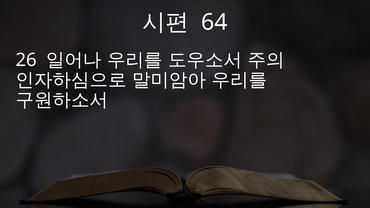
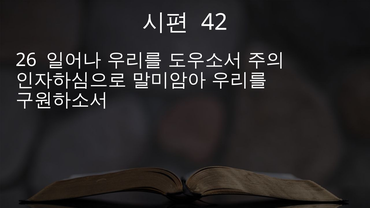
64: 64 -> 42
